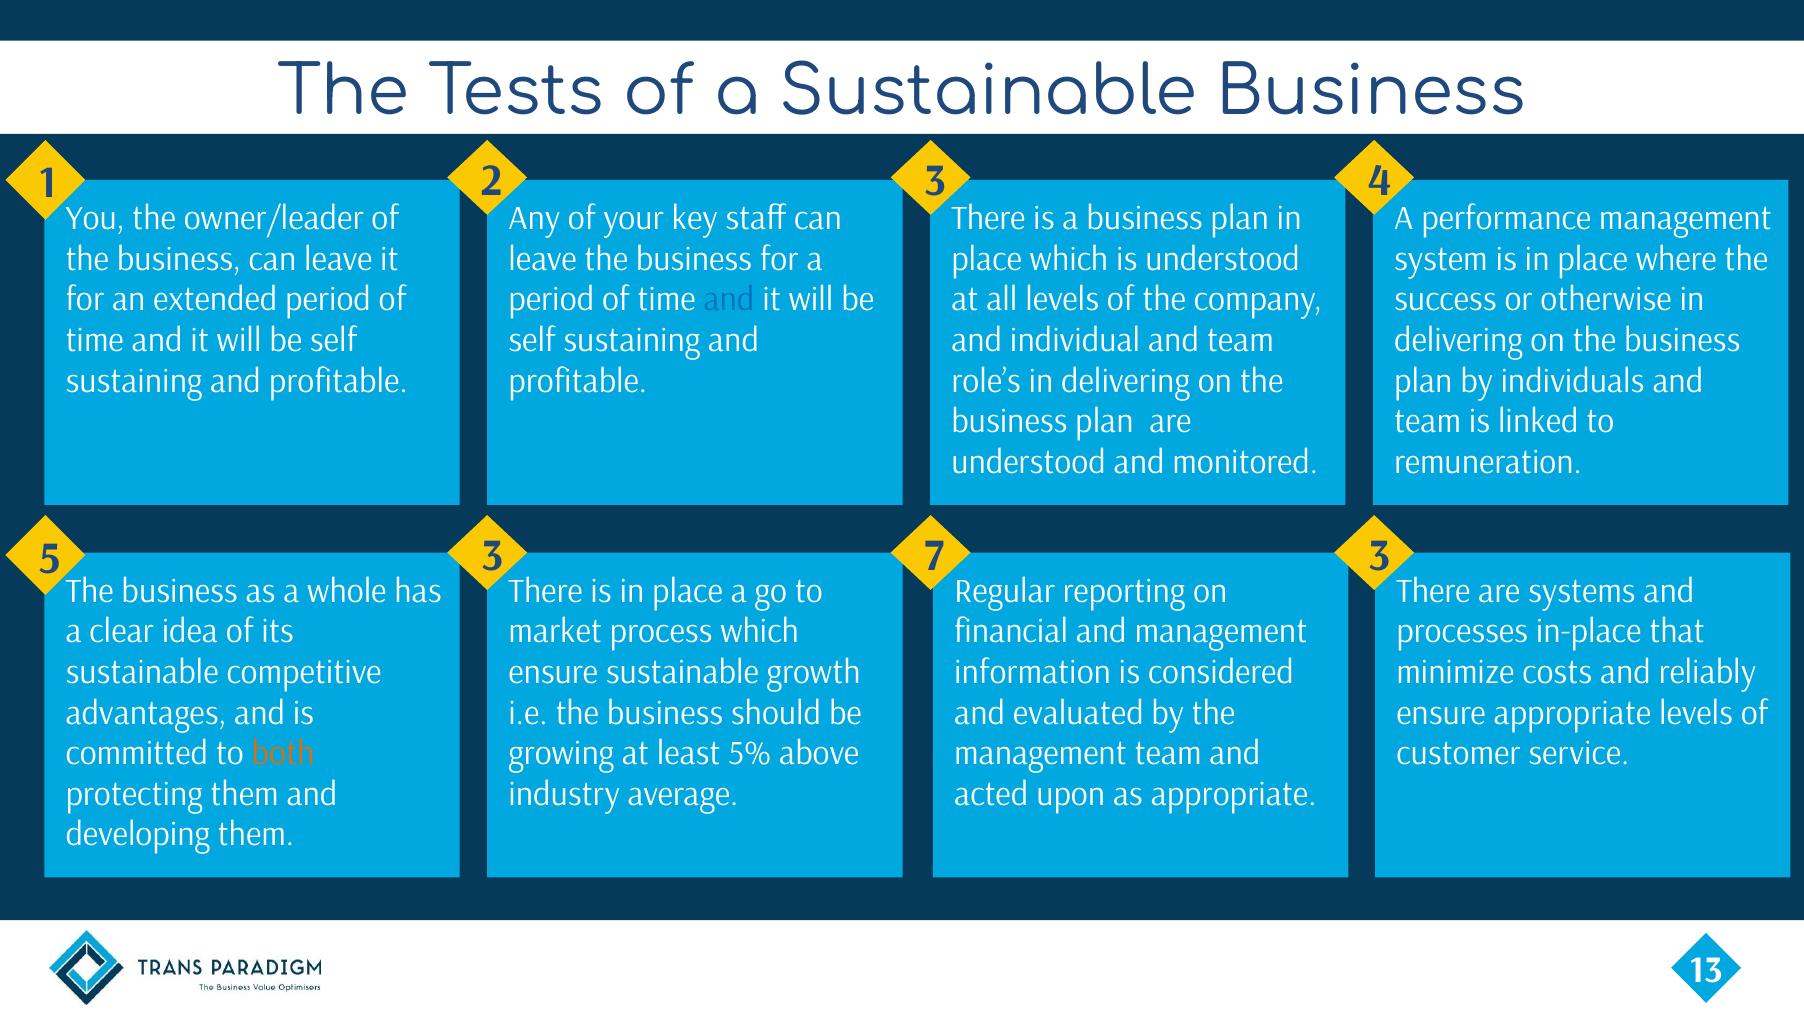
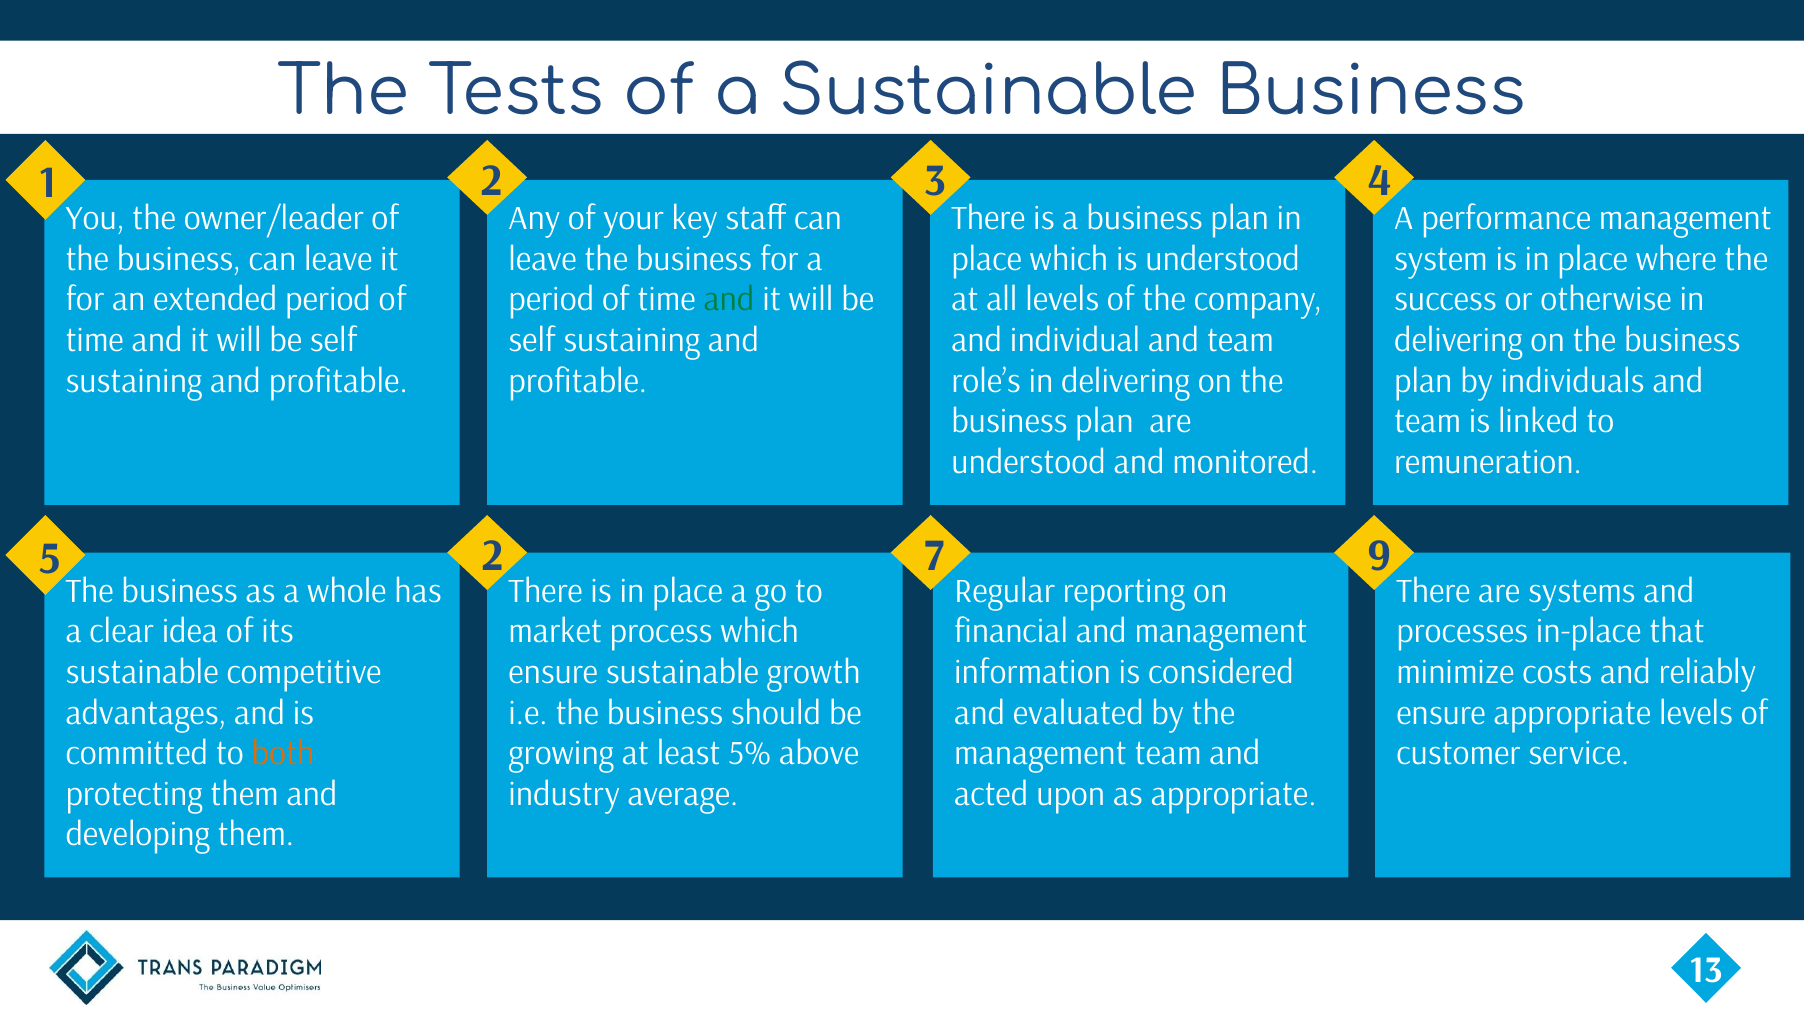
and at (729, 300) colour: blue -> green
5 3: 3 -> 2
7 3: 3 -> 9
